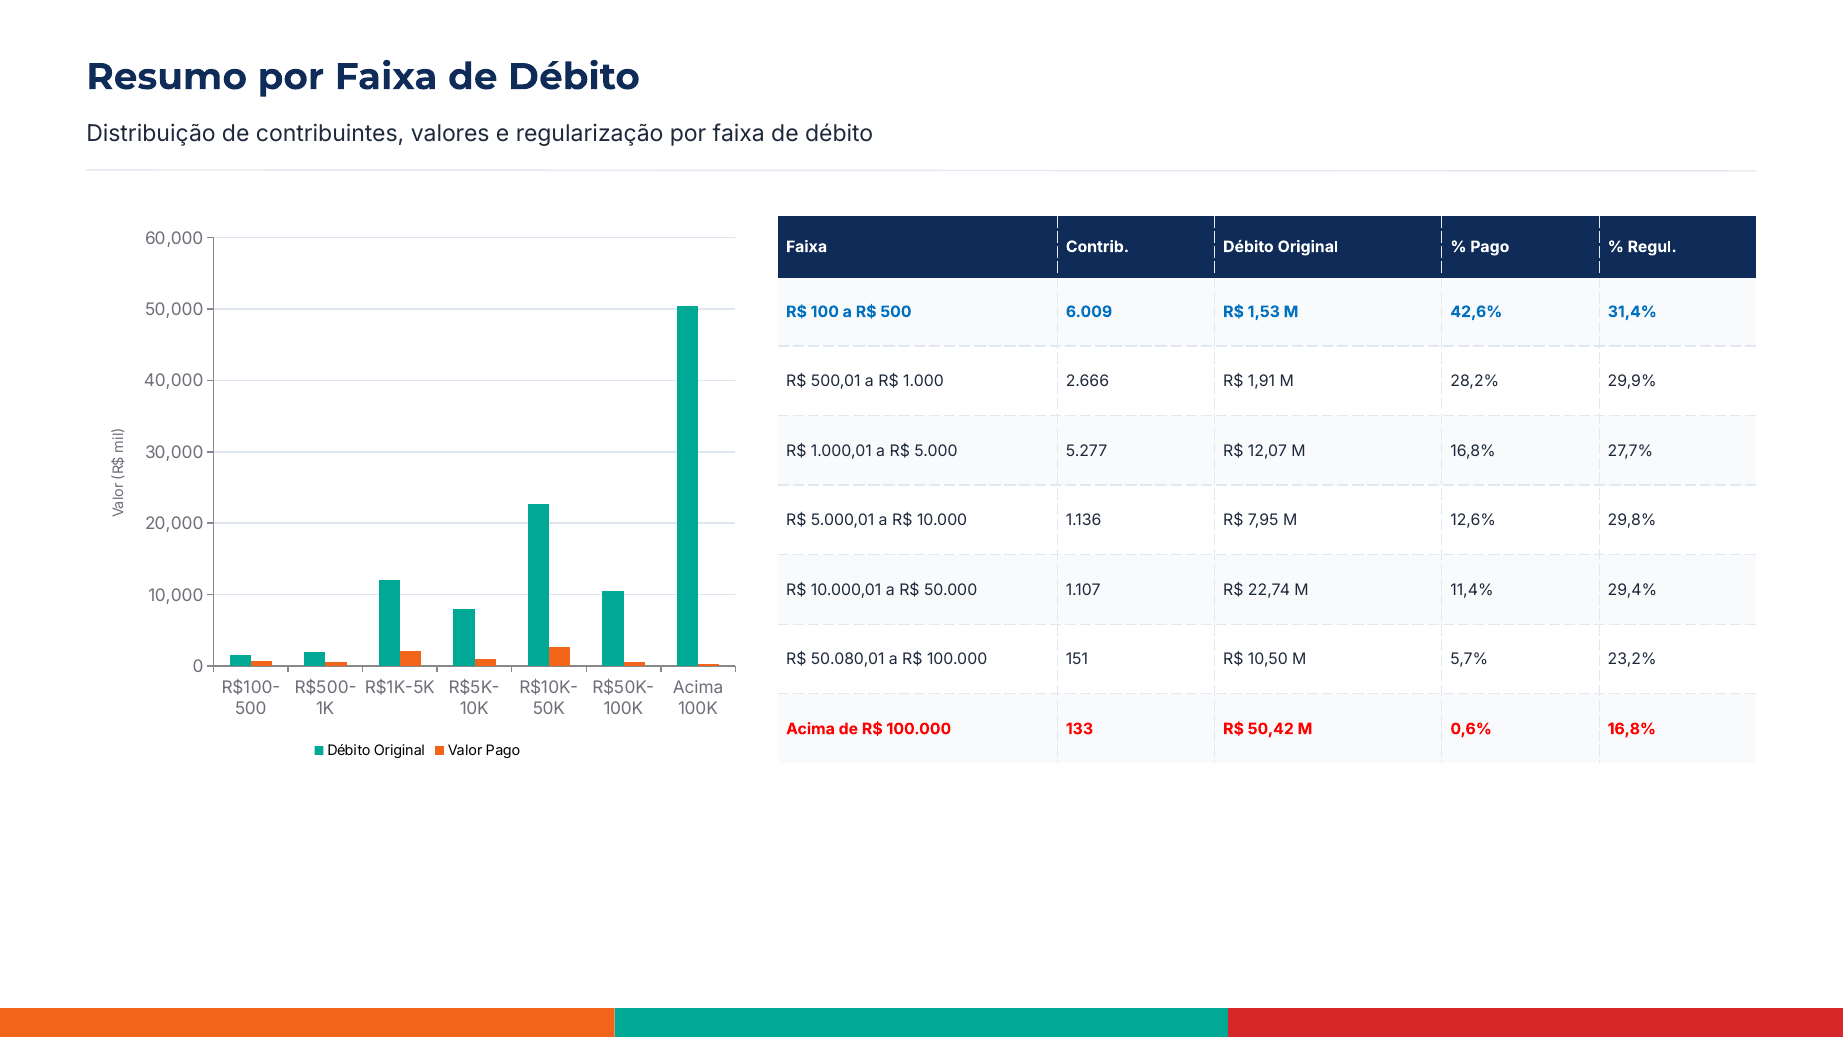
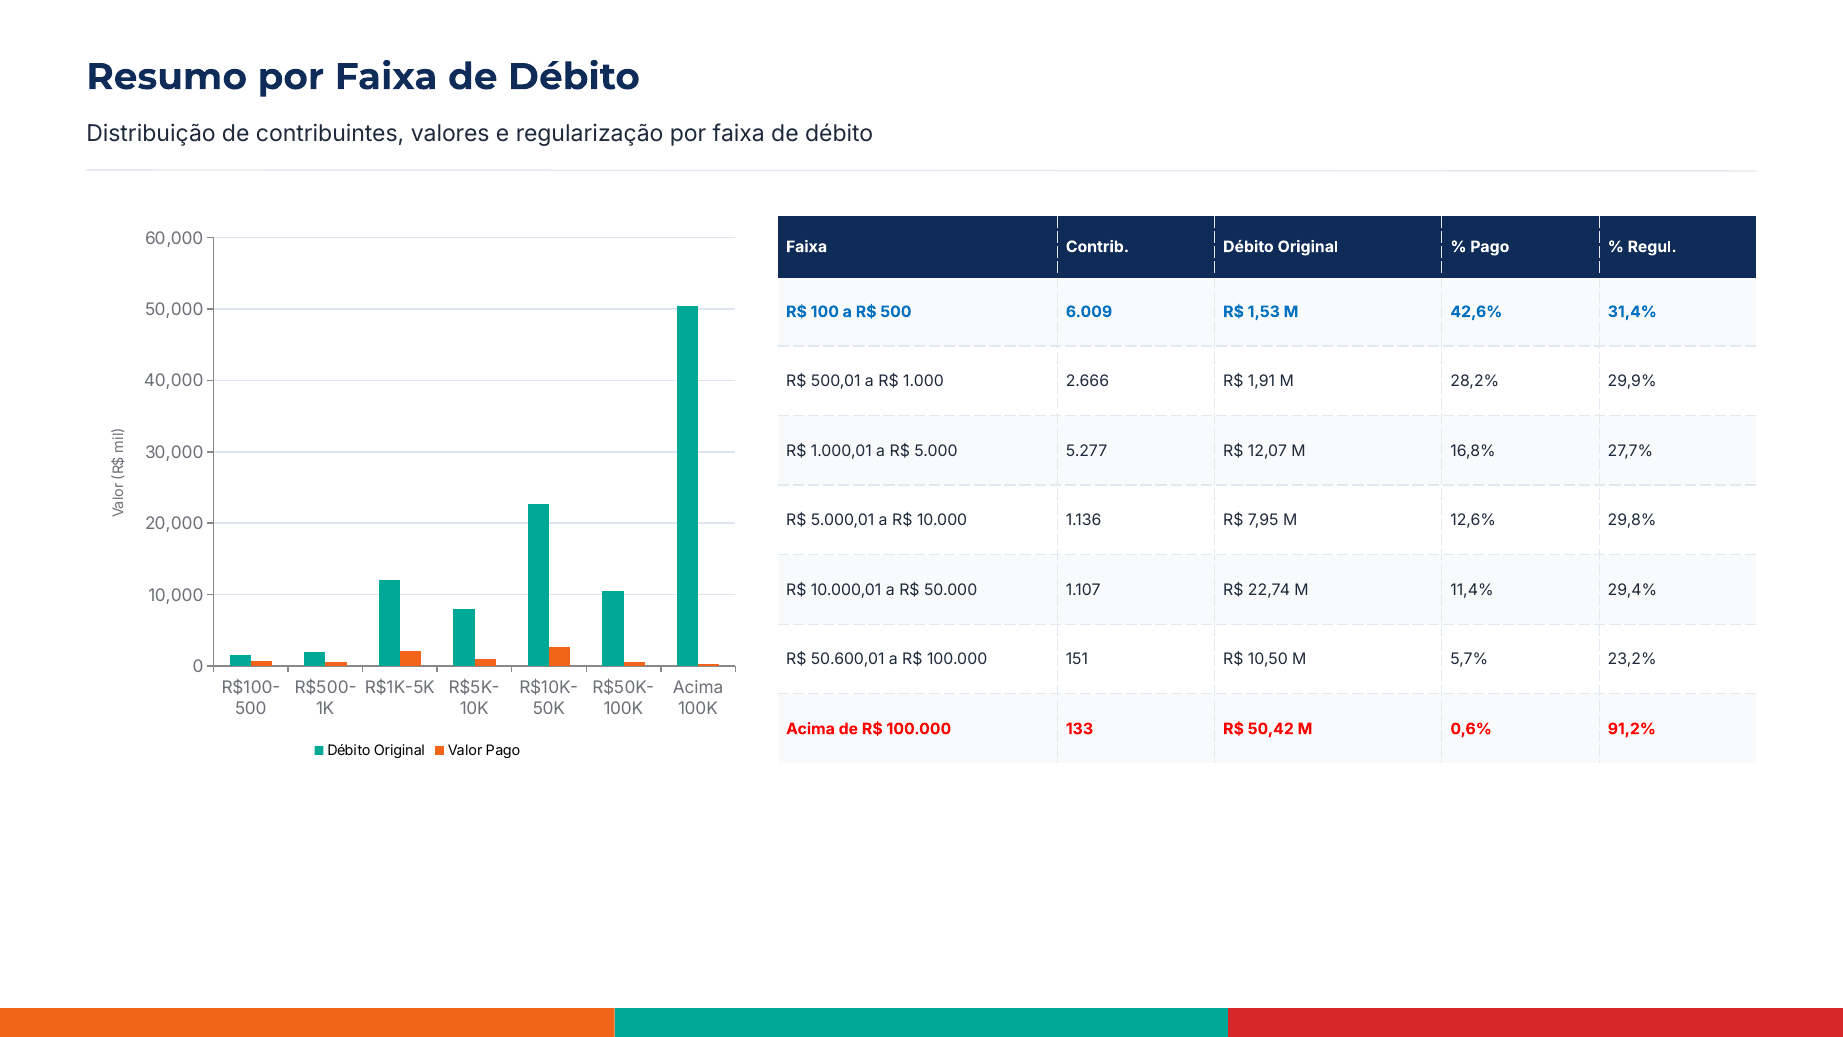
50.080,01: 50.080,01 -> 50.600,01
0,6% 16,8%: 16,8% -> 91,2%
